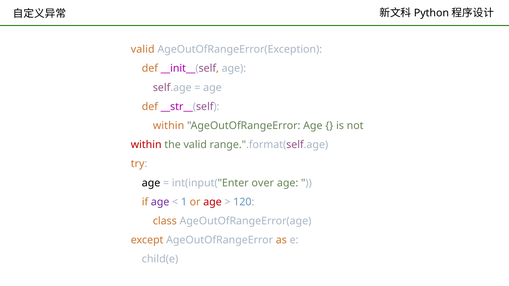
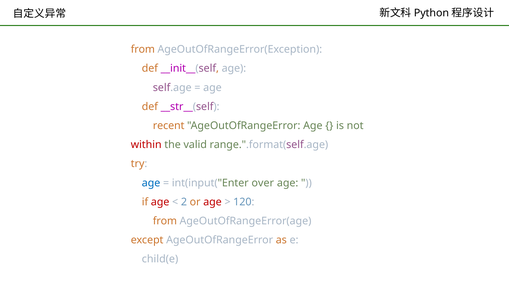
valid at (143, 49): valid -> from
within at (169, 126): within -> recent
age at (151, 183) colour: black -> blue
age at (160, 202) colour: purple -> red
1: 1 -> 2
class at (165, 221): class -> from
